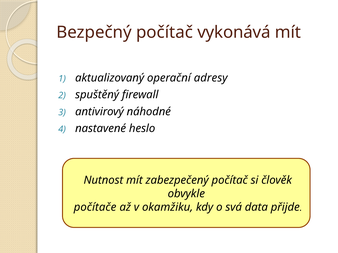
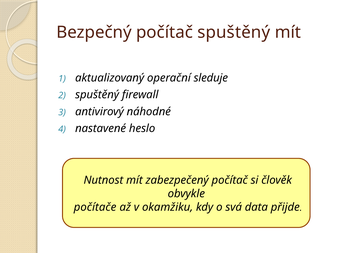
počítač vykonává: vykonává -> spuštěný
adresy: adresy -> sleduje
